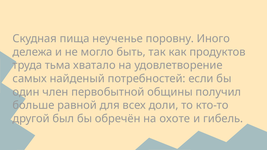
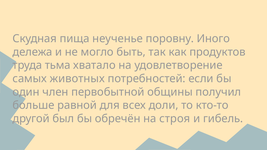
найденый: найденый -> животных
охоте: охоте -> строя
